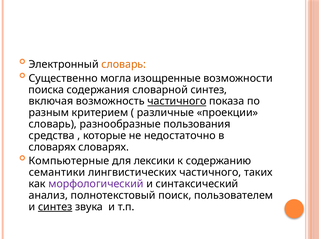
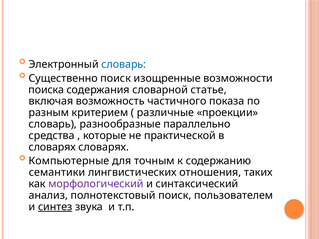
словарь at (124, 65) colour: orange -> blue
Существенно могла: могла -> поиск
словарной синтез: синтез -> статье
частичного at (177, 101) underline: present -> none
пользования: пользования -> параллельно
недостаточно: недостаточно -> практической
лексики: лексики -> точным
лингвистических частичного: частичного -> отношения
